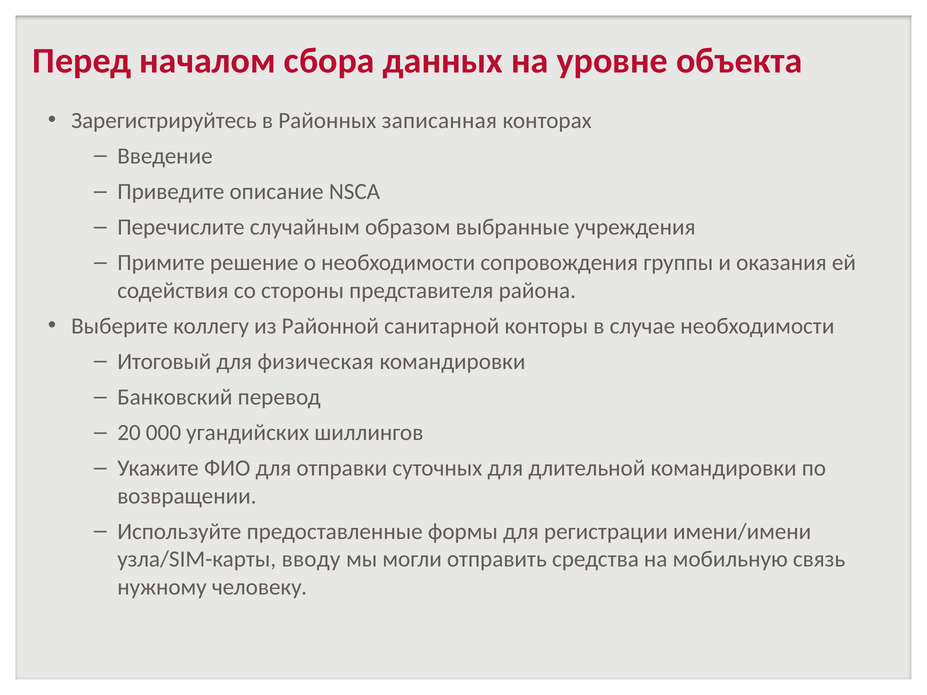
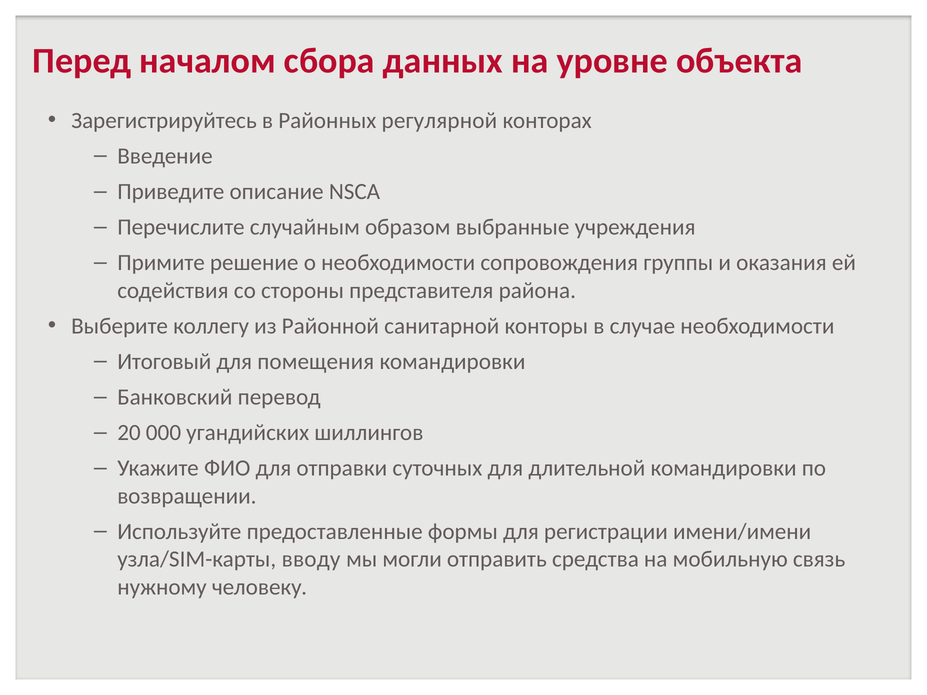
записанная: записанная -> регулярной
физическая: физическая -> помещения
